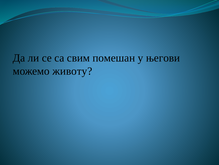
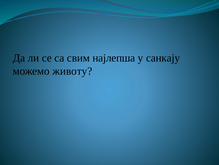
помешан: помешан -> најлепша
његови: његови -> санкају
